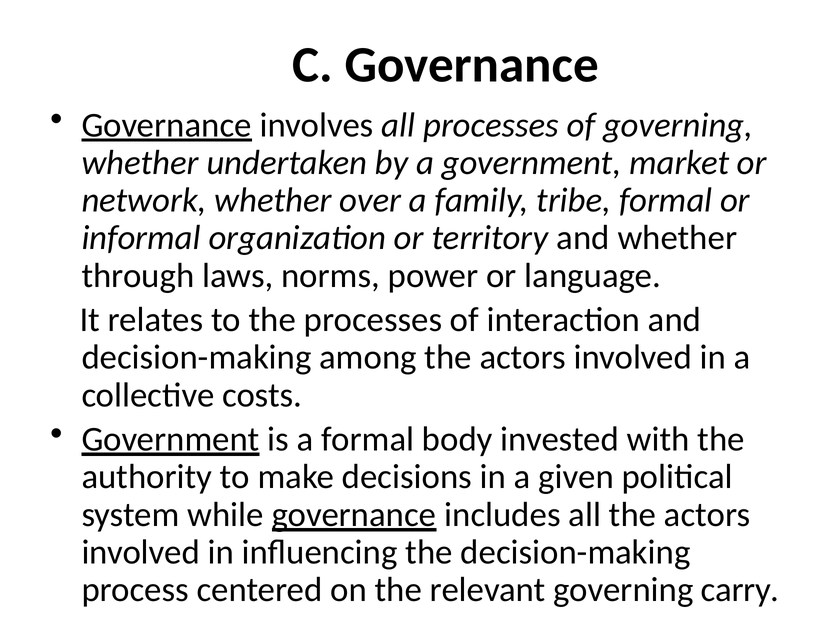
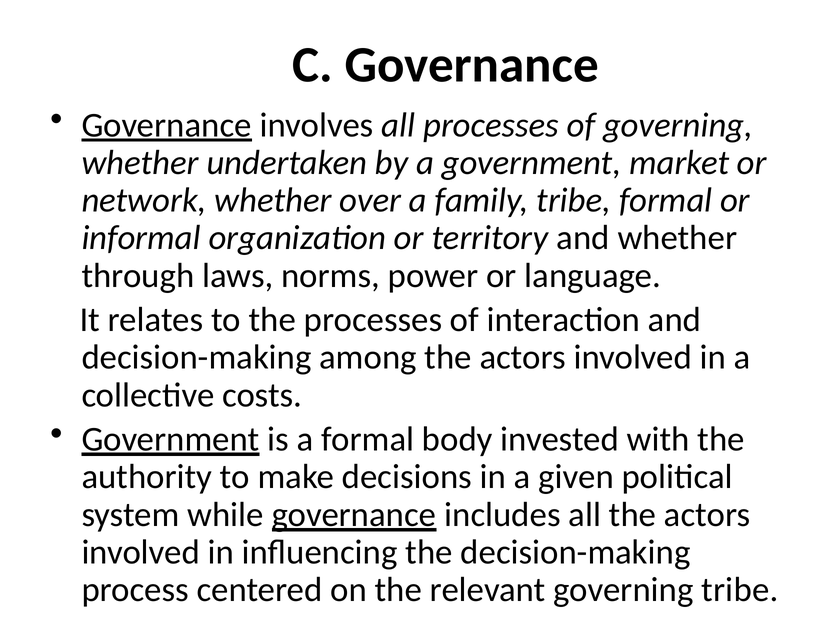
governing carry: carry -> tribe
